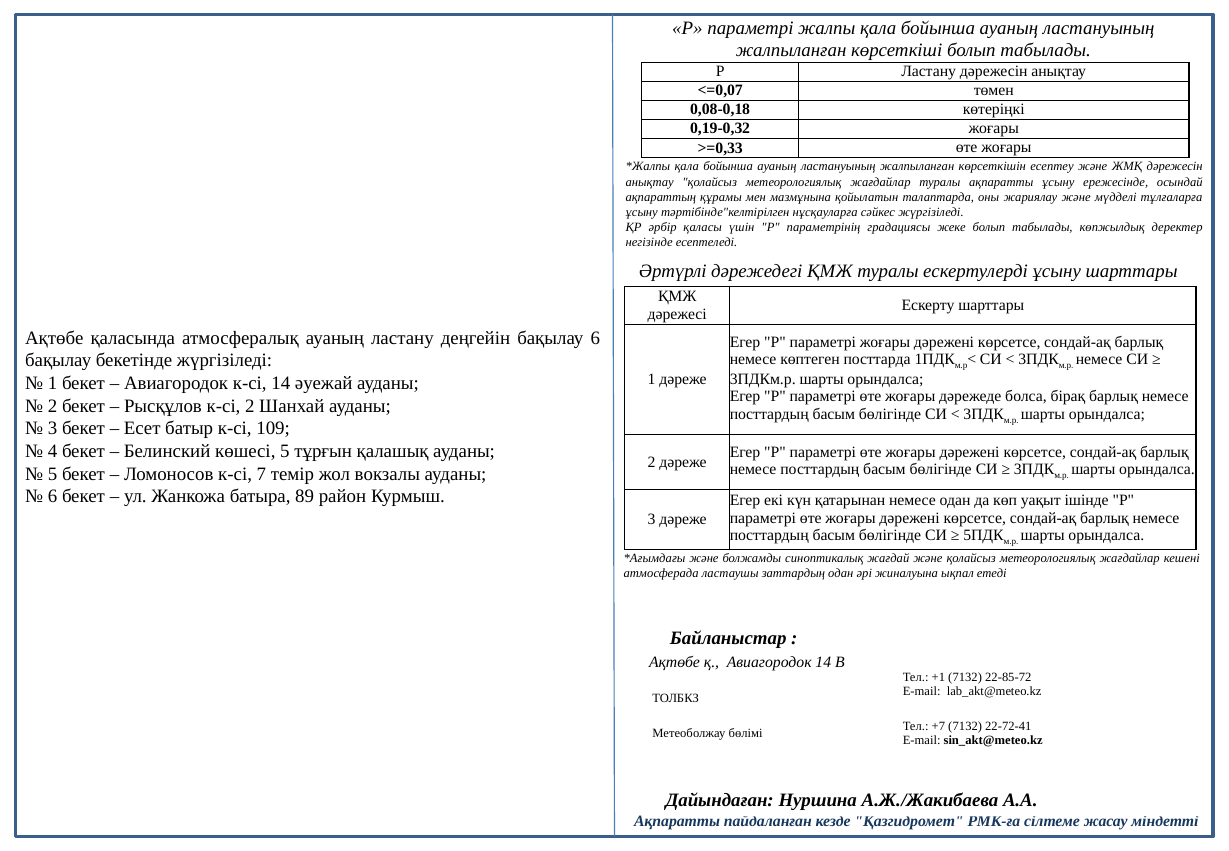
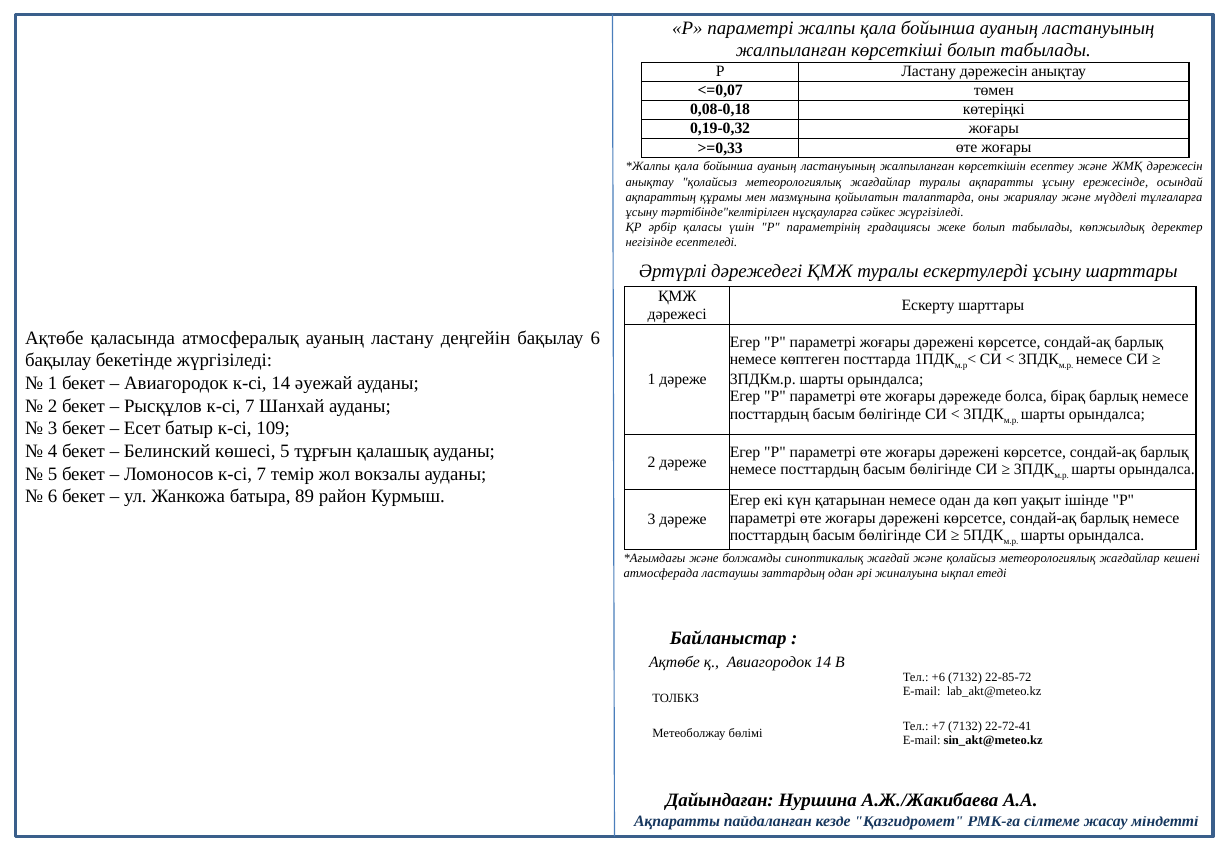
Рысқұлов к-сі 2: 2 -> 7
+1: +1 -> +6
